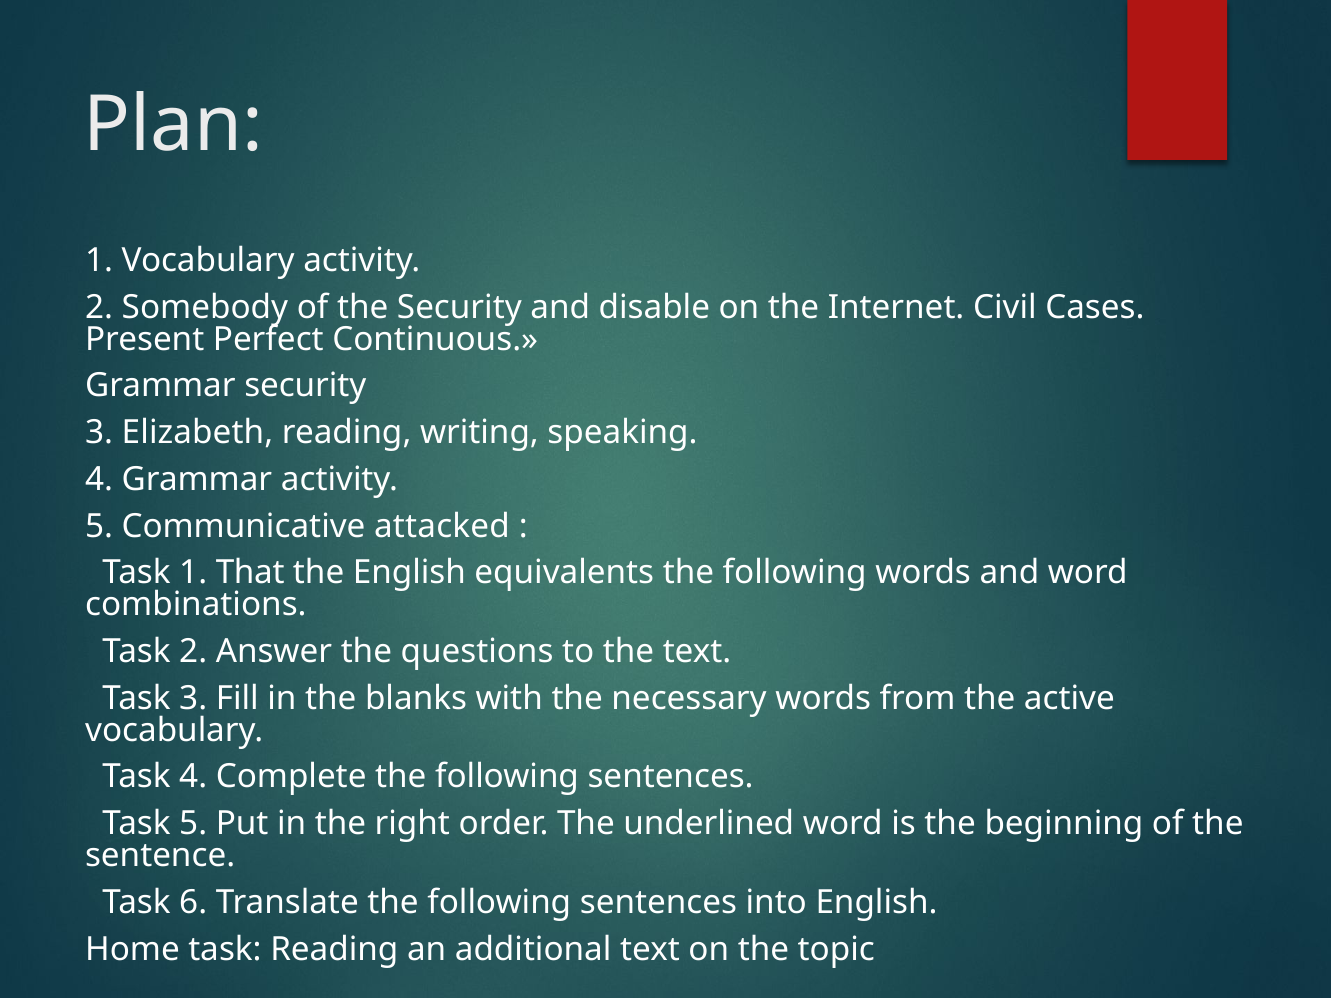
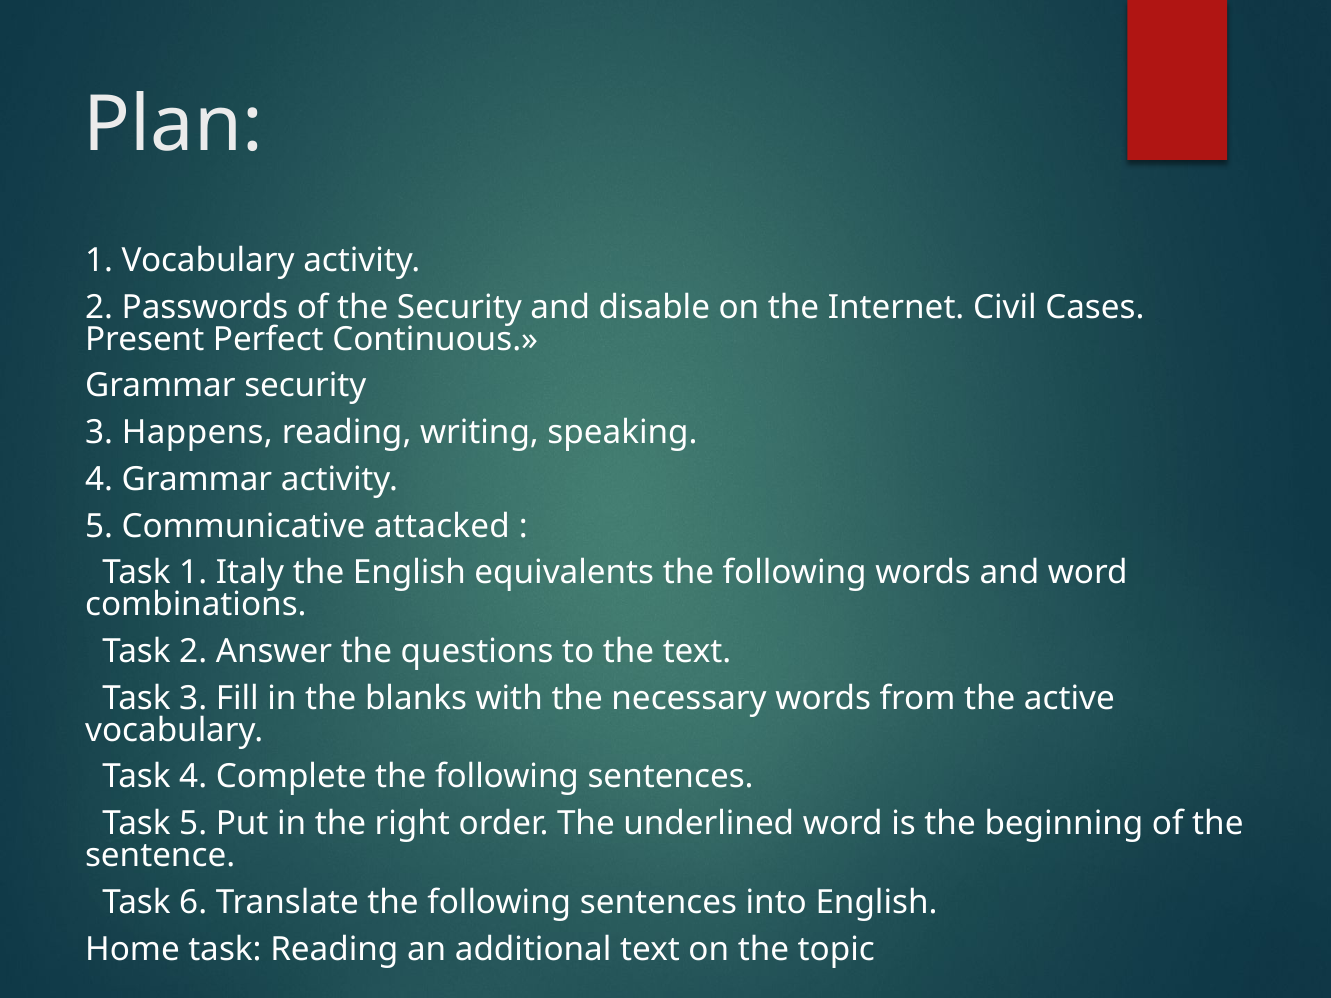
Somebody: Somebody -> Passwords
Elizabeth: Elizabeth -> Happens
That: That -> Italy
